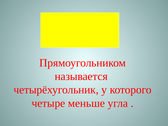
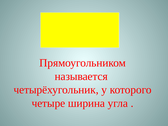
меньше: меньше -> ширина
